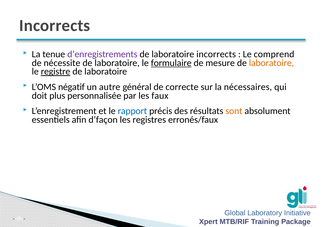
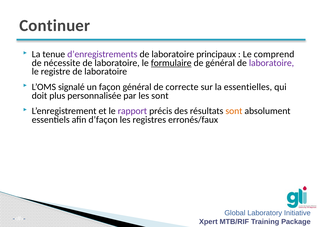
Incorrects at (55, 26): Incorrects -> Continuer
laboratoire incorrects: incorrects -> principaux
de mesure: mesure -> général
laboratoire at (272, 63) colour: orange -> purple
registre underline: present -> none
négatif: négatif -> signalé
autre: autre -> façon
nécessaires: nécessaires -> essentielles
les faux: faux -> sont
rapport colour: blue -> purple
